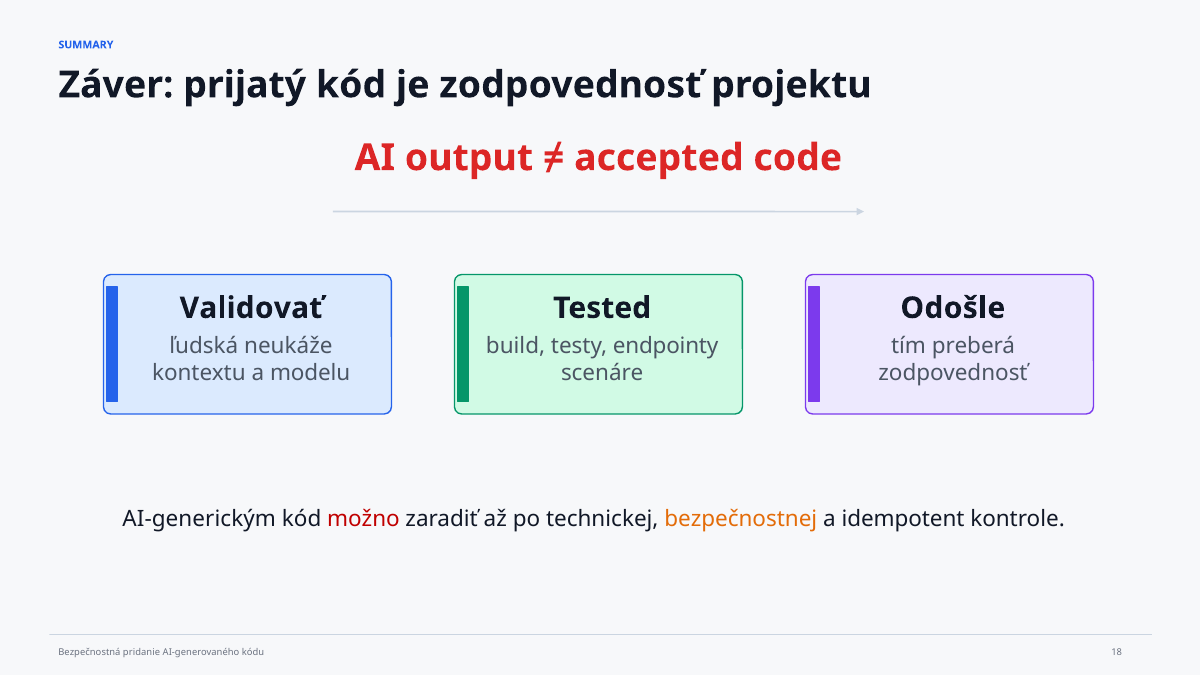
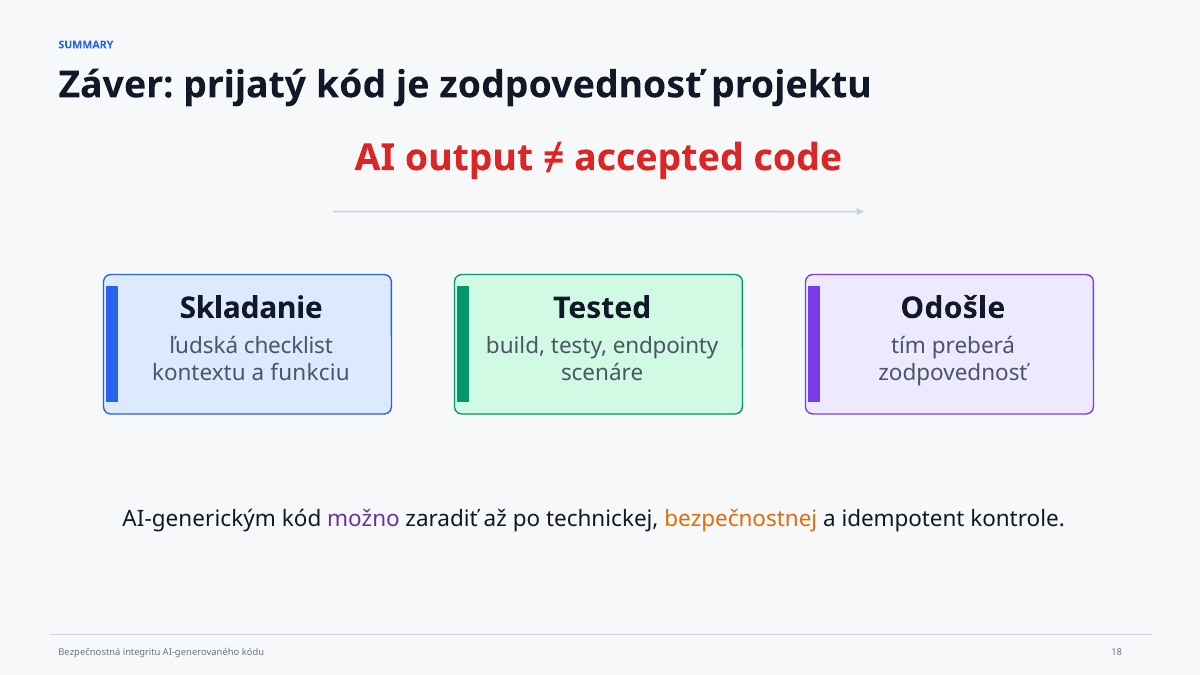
Validovať: Validovať -> Skladanie
neukáže: neukáže -> checklist
modelu: modelu -> funkciu
možno colour: red -> purple
pridanie: pridanie -> integritu
